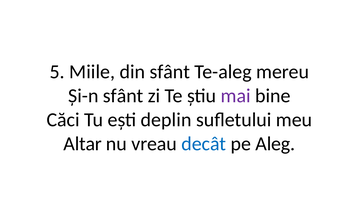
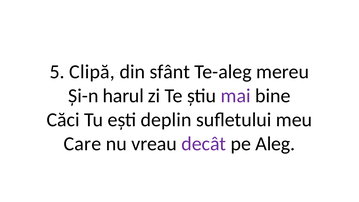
Miile: Miile -> Clipă
Și-n sfânt: sfânt -> harul
Altar: Altar -> Care
decât colour: blue -> purple
